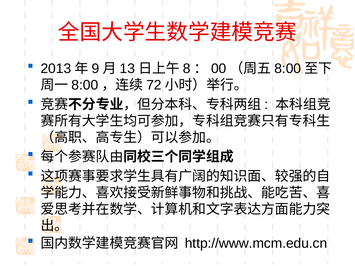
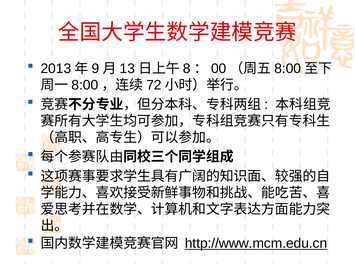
http://www.mcm.edu.cn underline: none -> present
